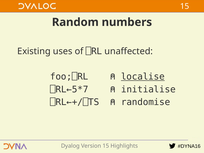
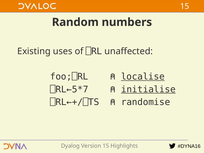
initialise underline: none -> present
